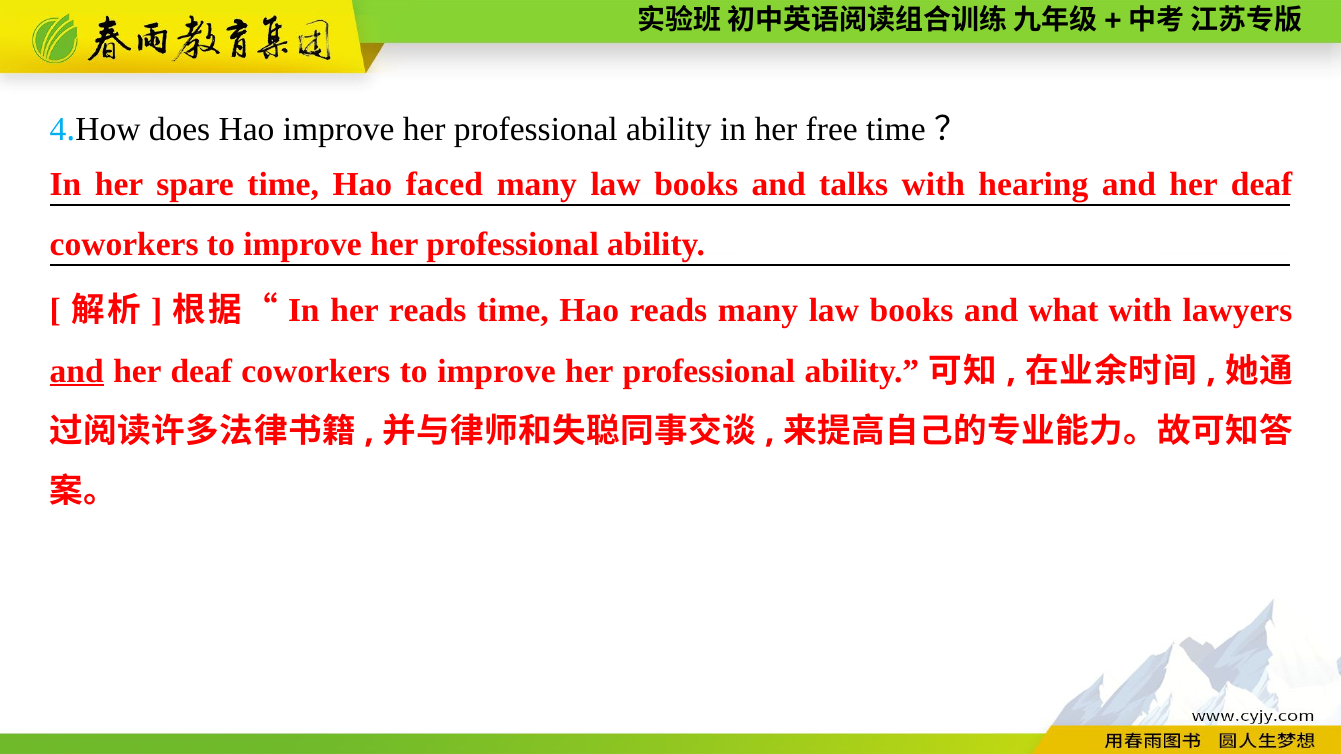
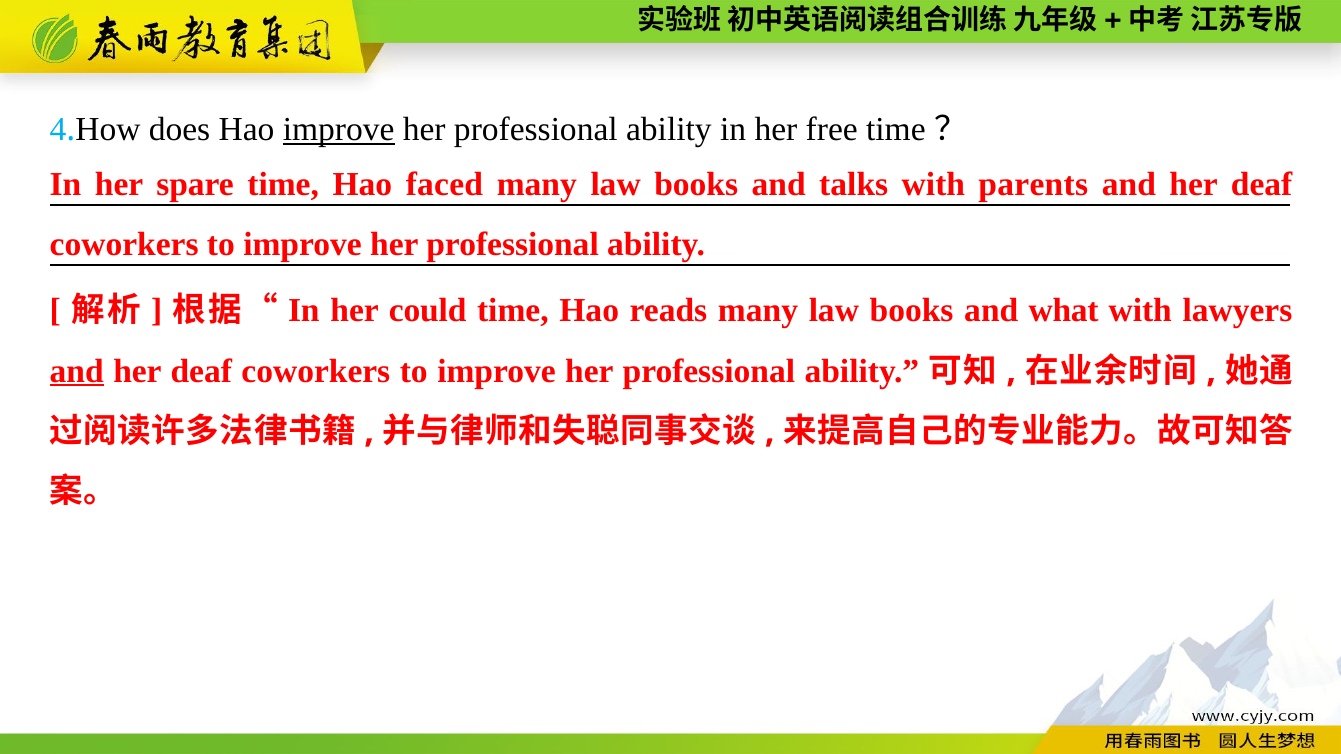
improve at (339, 130) underline: none -> present
hearing: hearing -> parents
her reads: reads -> could
